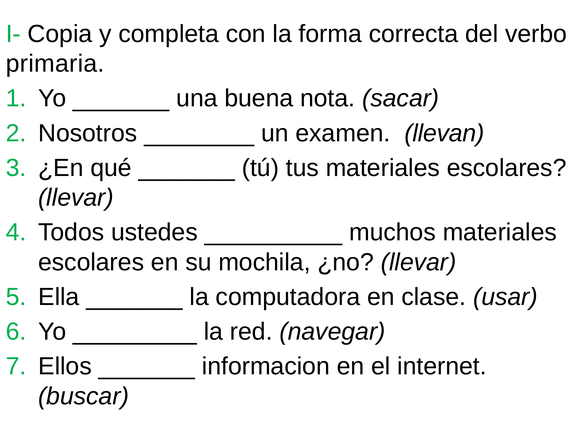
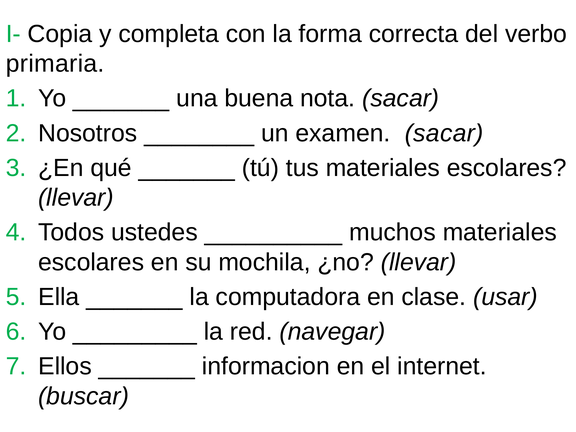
examen llevan: llevan -> sacar
